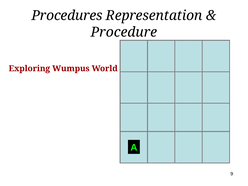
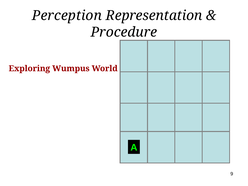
Procedures: Procedures -> Perception
